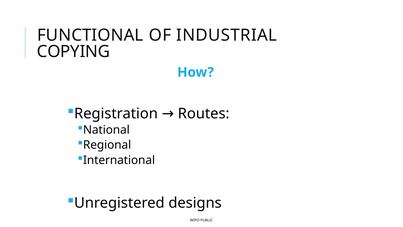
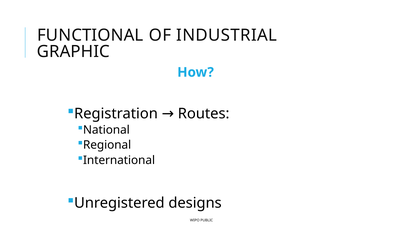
COPYING: COPYING -> GRAPHIC
